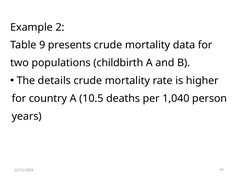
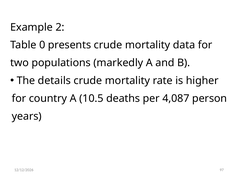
9: 9 -> 0
childbirth: childbirth -> markedly
1,040: 1,040 -> 4,087
